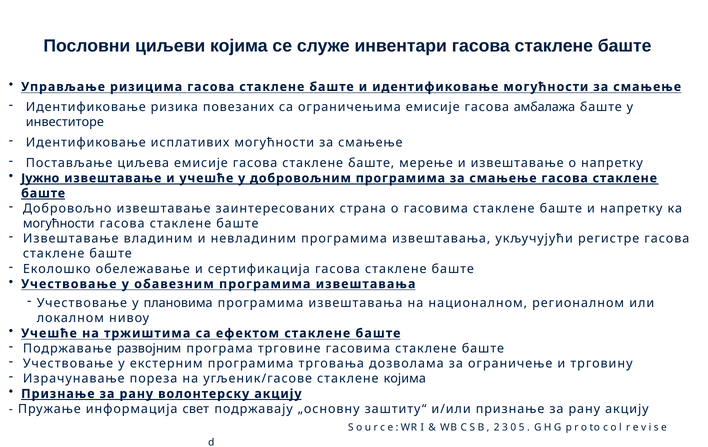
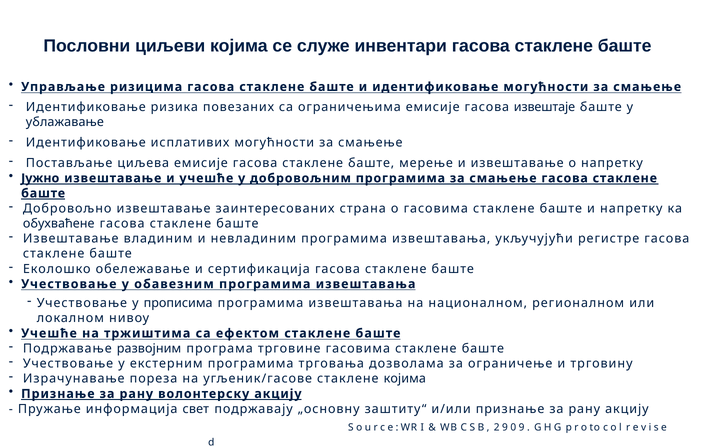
амбалажа: амбалажа -> извештаје
инвеститоре: инвеститоре -> ублажавање
могућности at (59, 223): могућности -> обухваћене
плановима: плановима -> прописима
2 3: 3 -> 9
0 5: 5 -> 9
